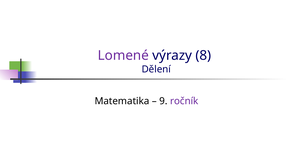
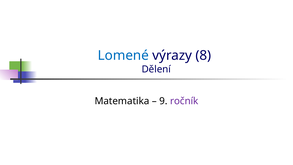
Lomené colour: purple -> blue
